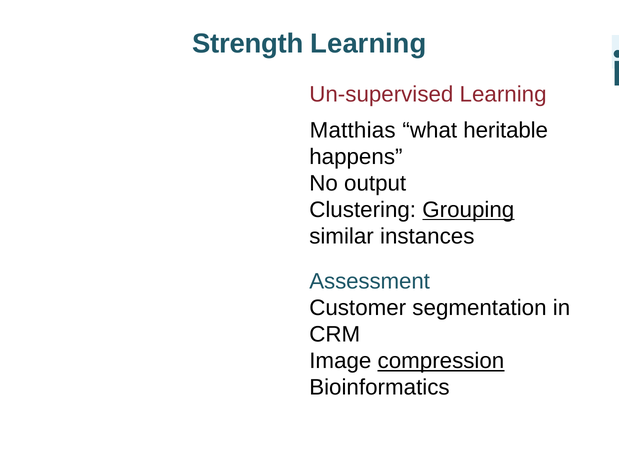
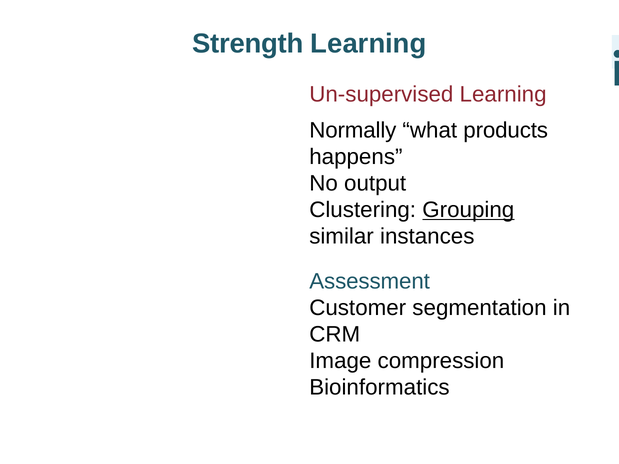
Matthias: Matthias -> Normally
heritable: heritable -> products
compression underline: present -> none
